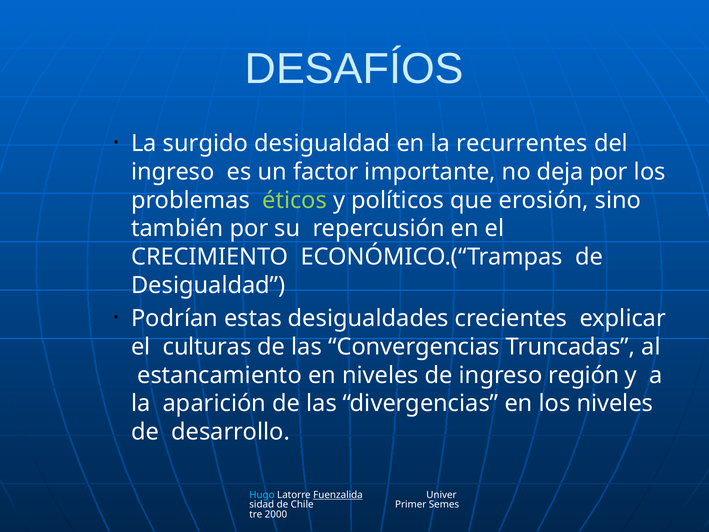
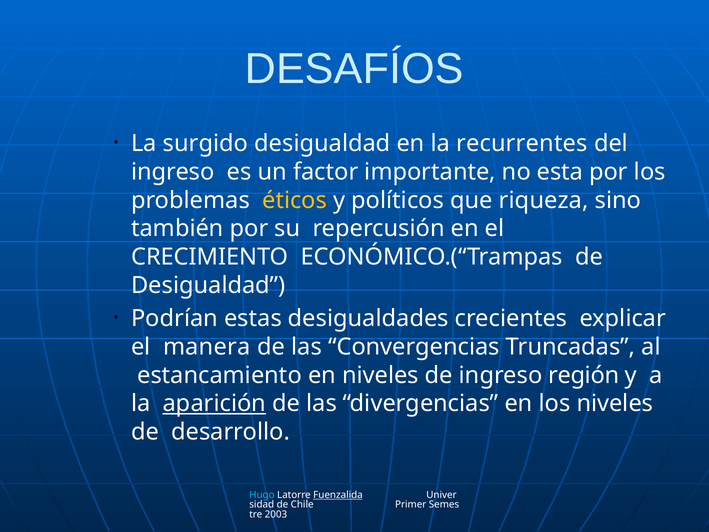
deja: deja -> esta
éticos colour: light green -> yellow
erosión: erosión -> riqueza
culturas: culturas -> manera
aparición underline: none -> present
2000: 2000 -> 2003
